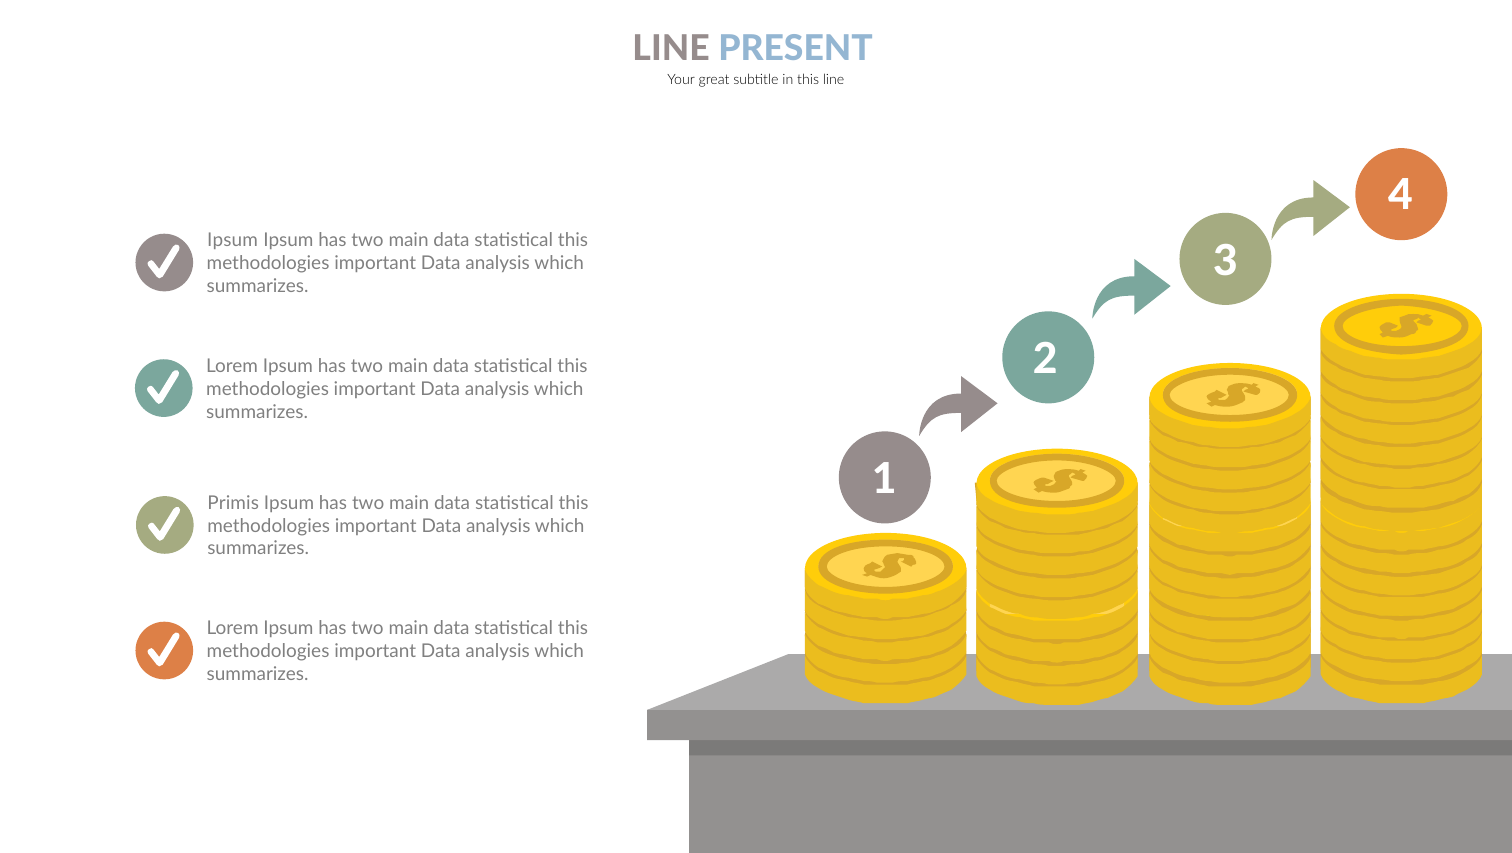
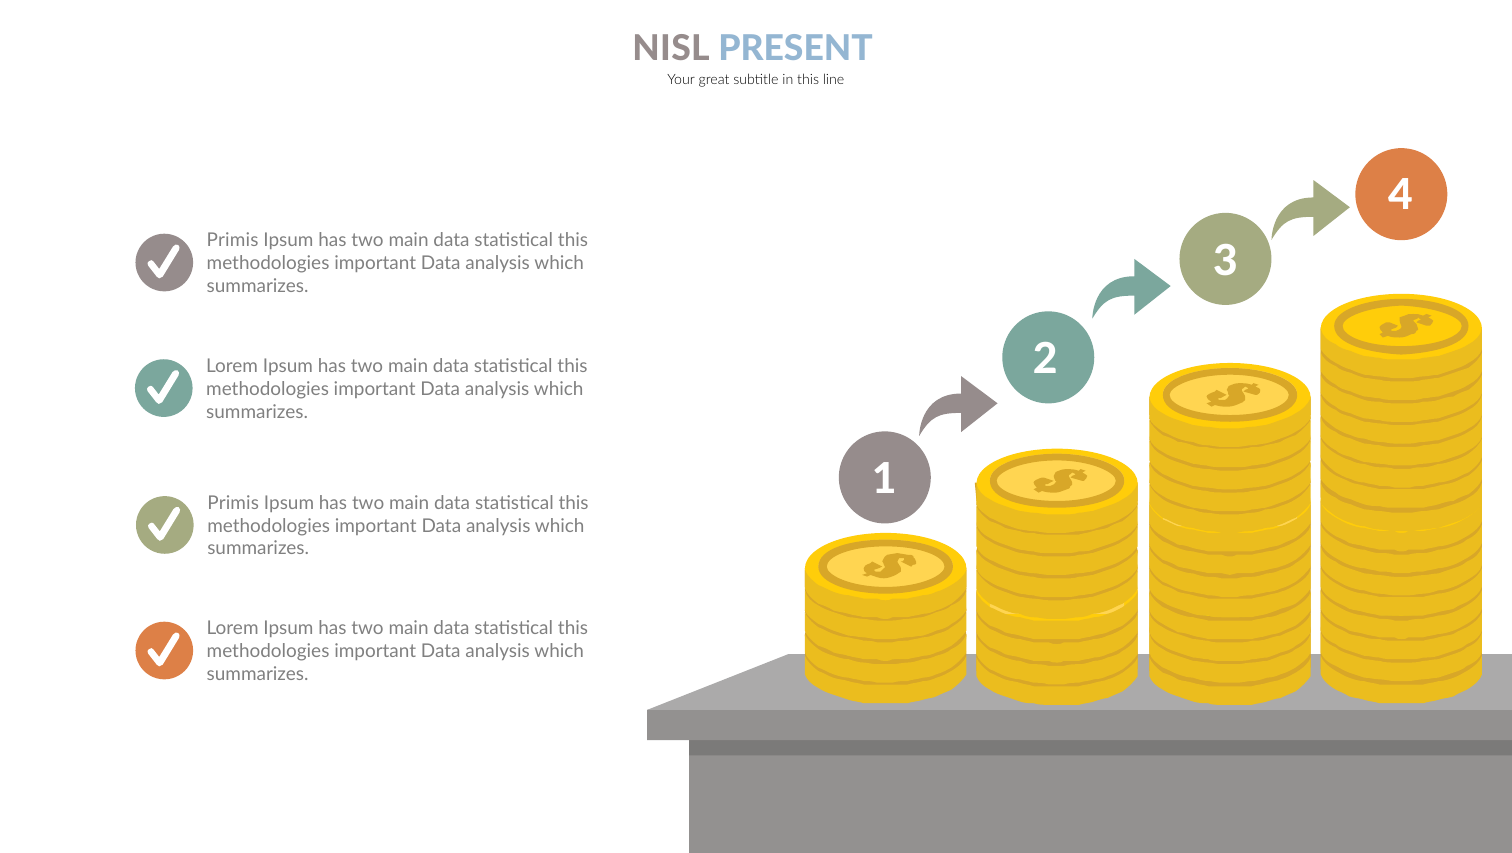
LINE at (671, 49): LINE -> NISL
Ipsum at (233, 241): Ipsum -> Primis
